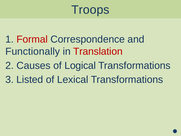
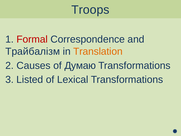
Functionally: Functionally -> Трайбалізм
Translation colour: red -> orange
Logical: Logical -> Думаю
